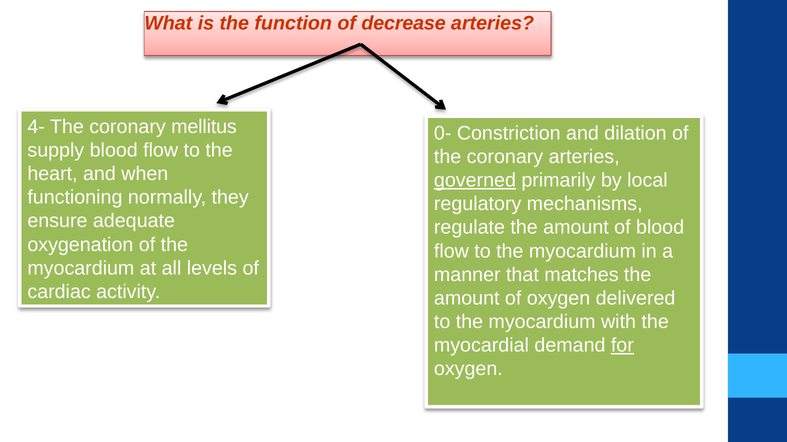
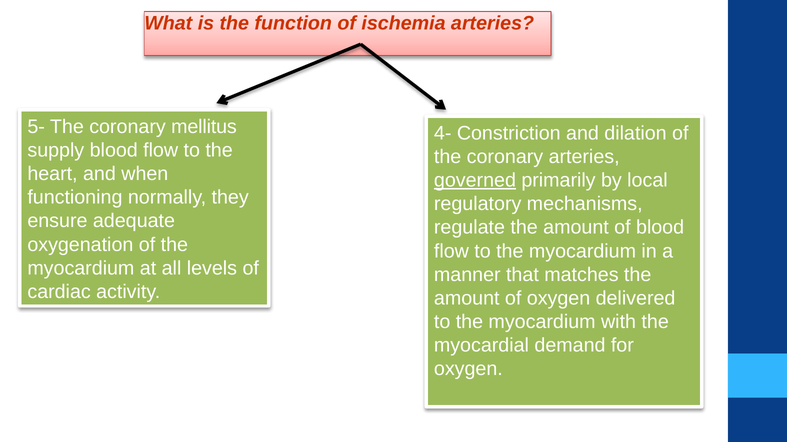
decrease: decrease -> ischemia
4-: 4- -> 5-
0-: 0- -> 4-
for underline: present -> none
